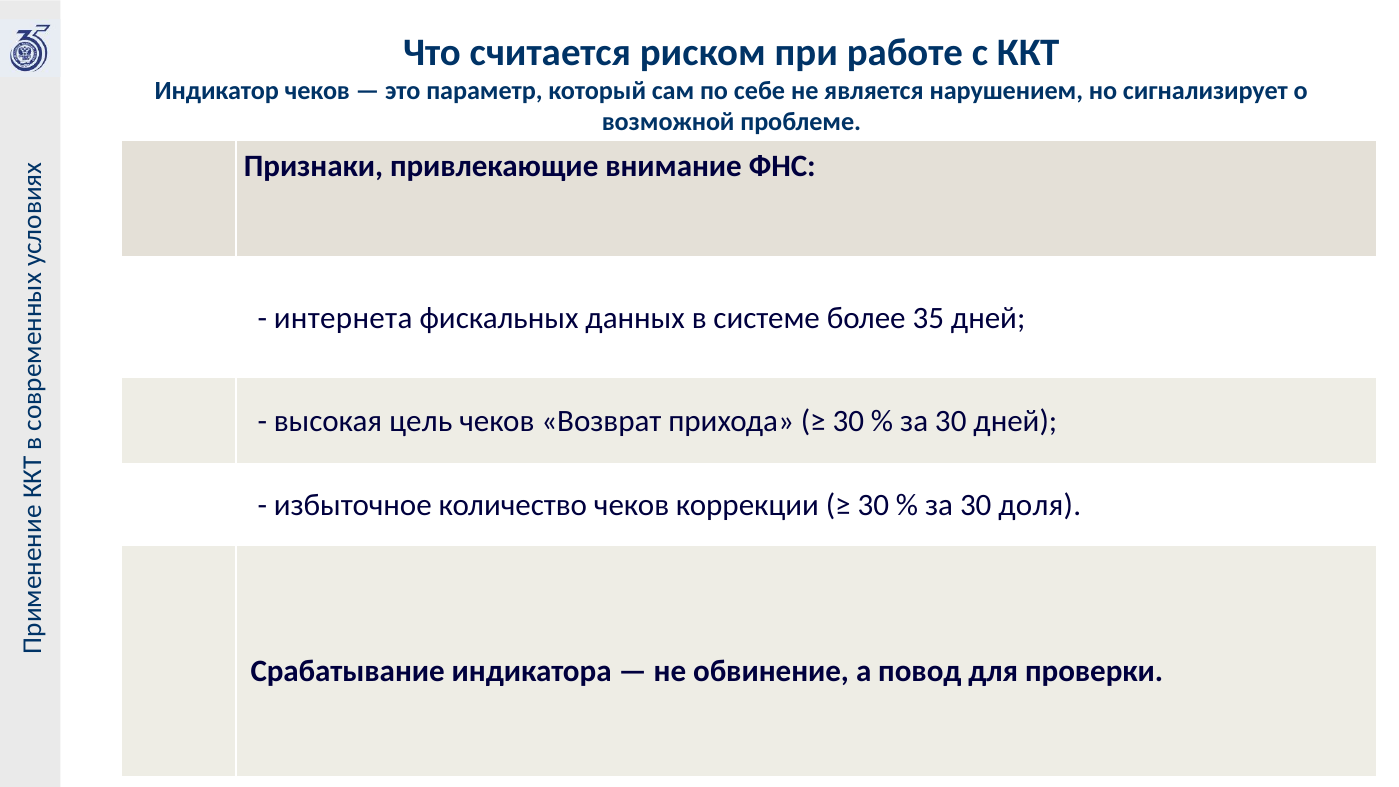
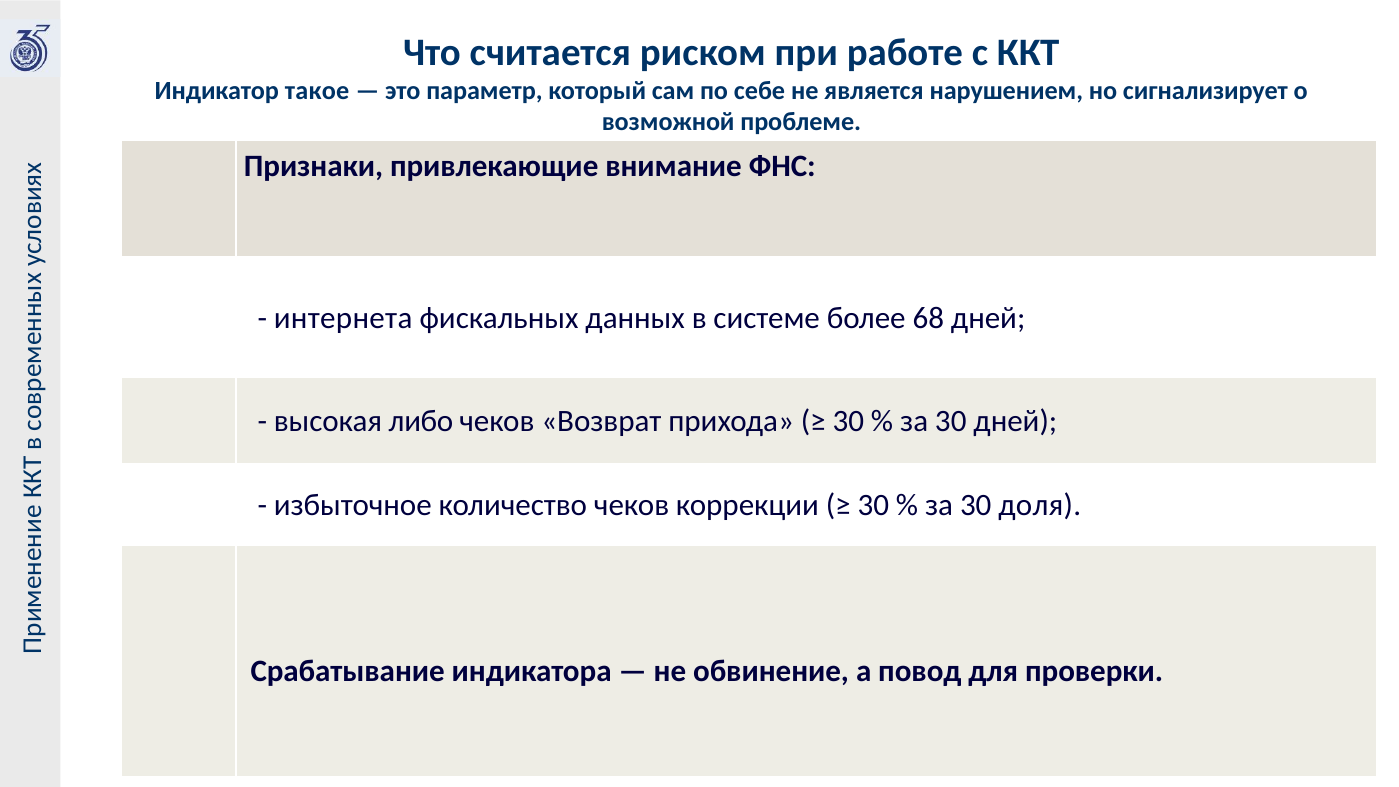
Индикатор чеков: чеков -> такое
35: 35 -> 68
цель: цель -> либо
